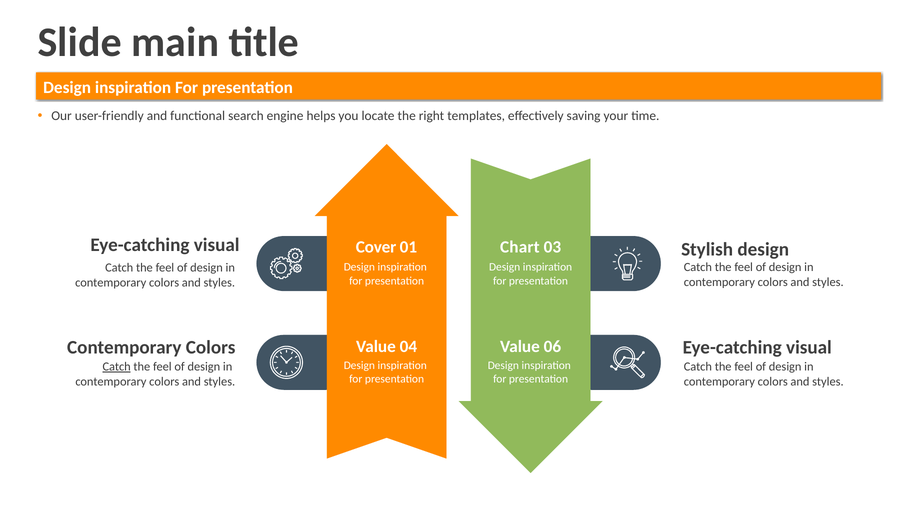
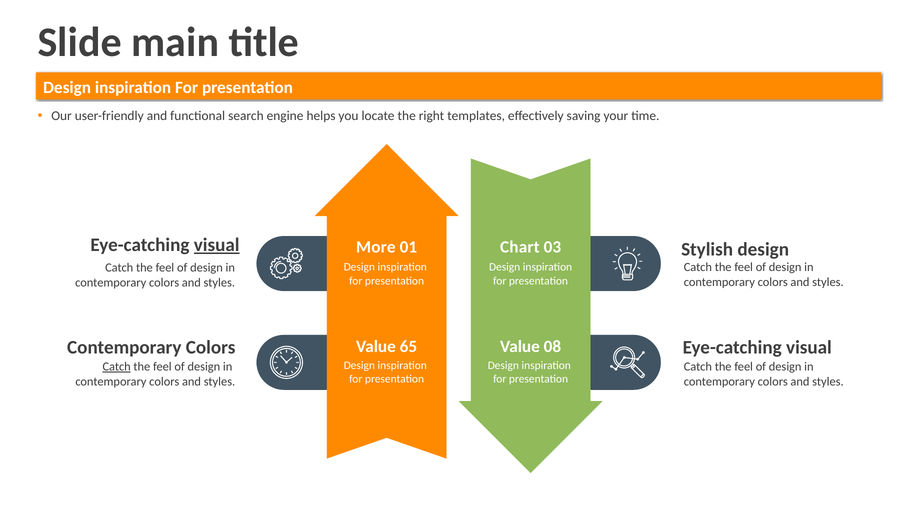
visual at (217, 245) underline: none -> present
Cover: Cover -> More
04: 04 -> 65
06: 06 -> 08
